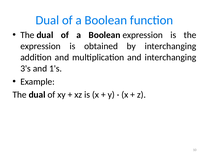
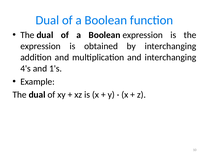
3's: 3's -> 4's
